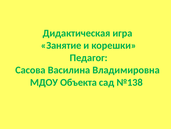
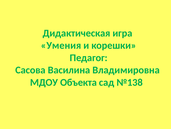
Занятие: Занятие -> Умения
